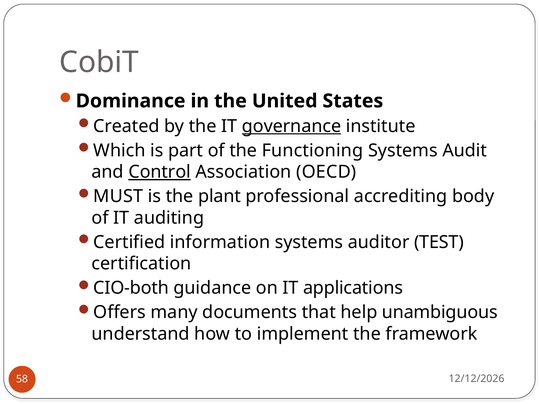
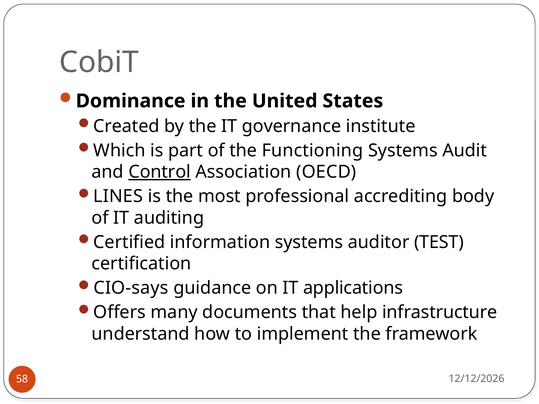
governance underline: present -> none
MUST: MUST -> LINES
plant: plant -> most
CIO-both: CIO-both -> CIO-says
unambiguous: unambiguous -> infrastructure
